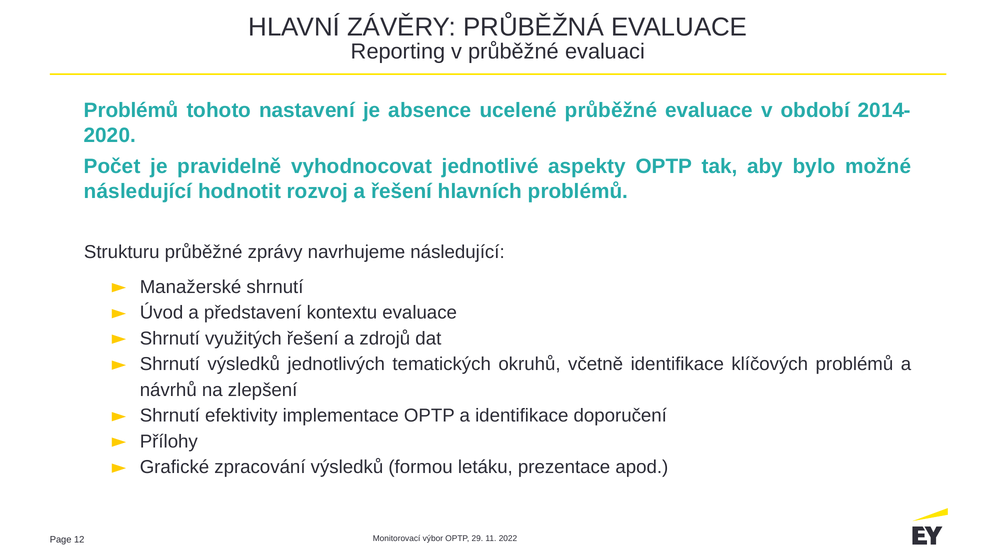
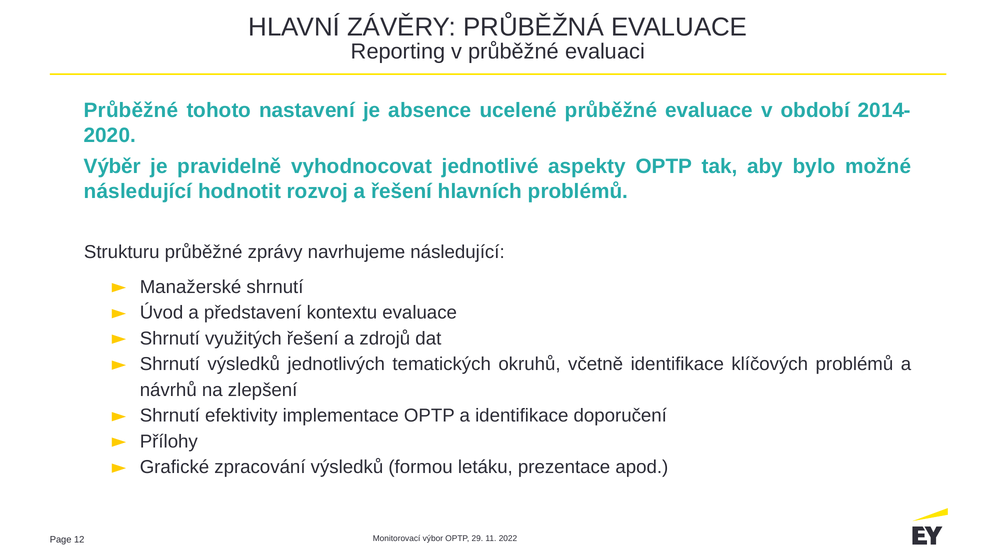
Problémů at (131, 110): Problémů -> Průběžné
Počet: Počet -> Výběr
